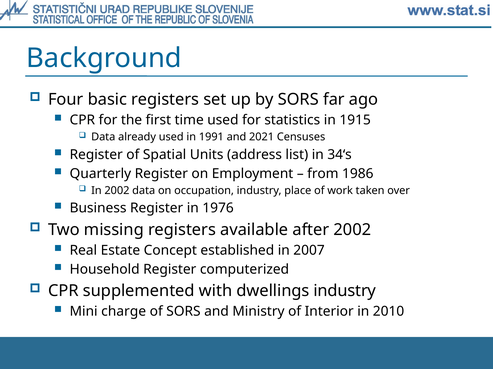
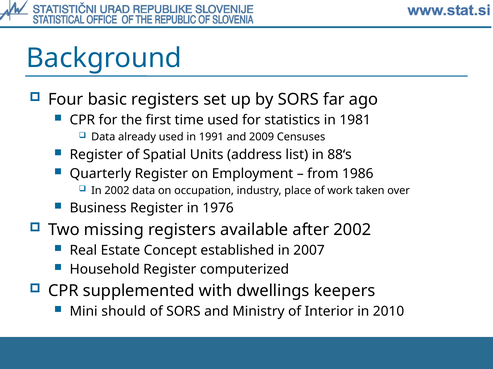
1915: 1915 -> 1981
2021: 2021 -> 2009
34‘s: 34‘s -> 88‘s
dwellings industry: industry -> keepers
charge: charge -> should
